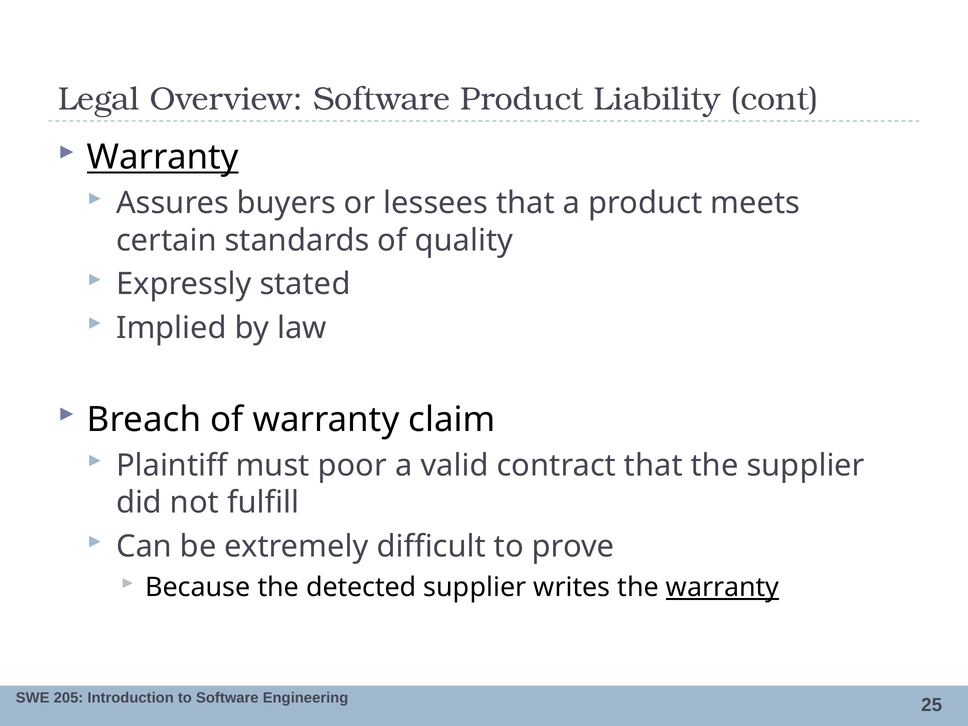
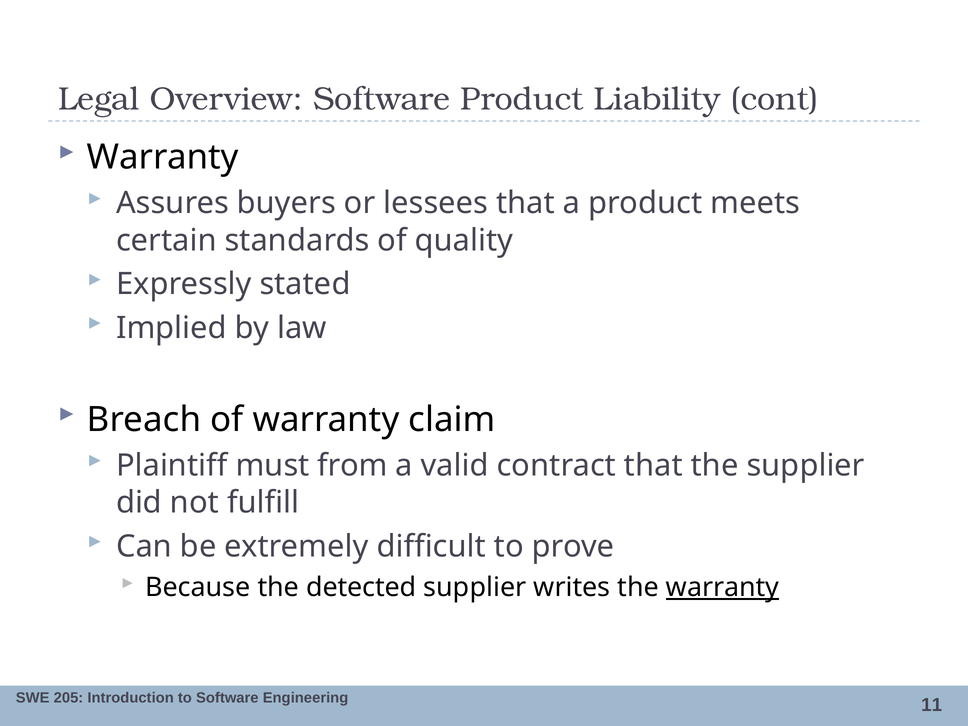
Warranty at (163, 157) underline: present -> none
poor: poor -> from
25: 25 -> 11
